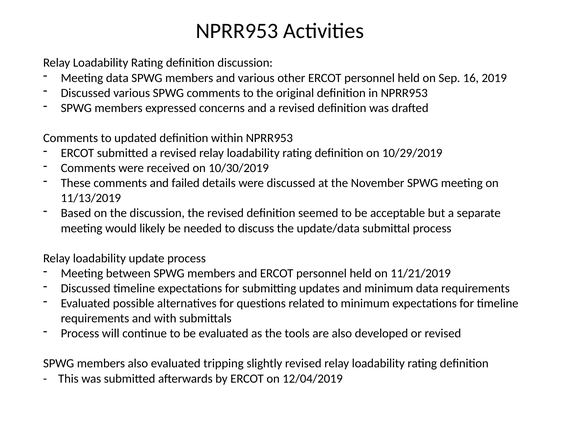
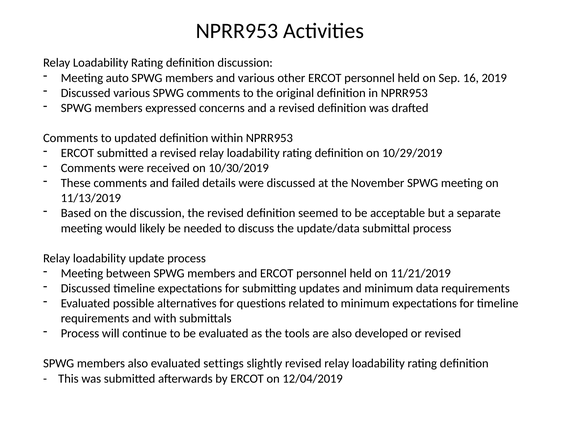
Meeting data: data -> auto
tripping: tripping -> settings
